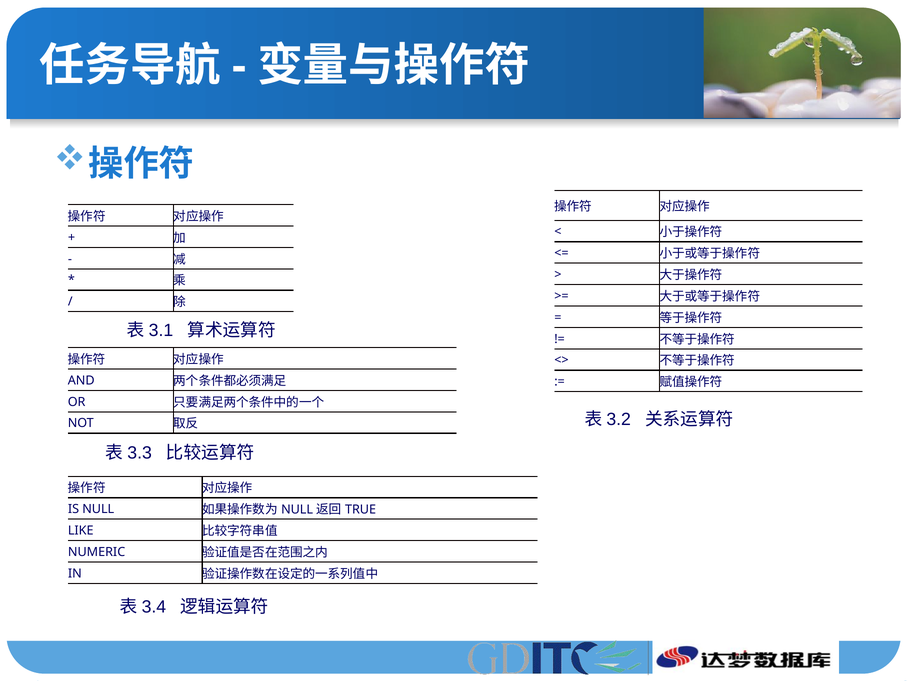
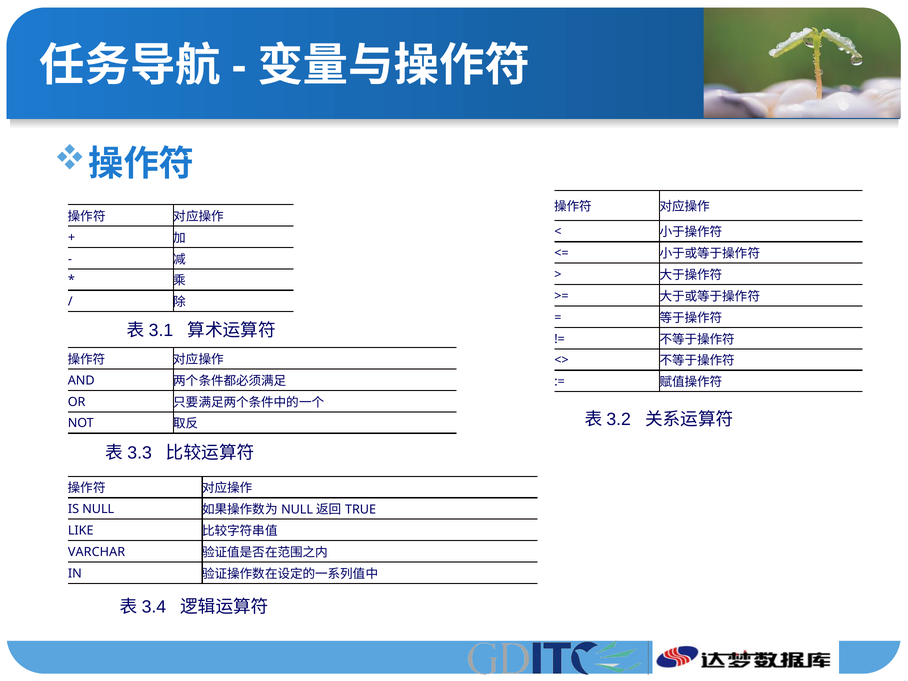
NUMERIC: NUMERIC -> VARCHAR
